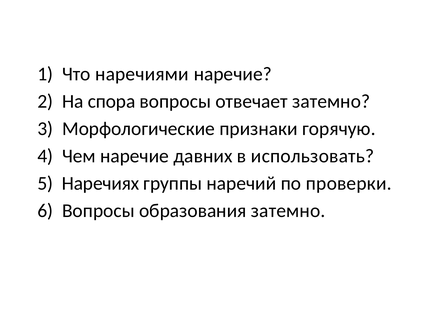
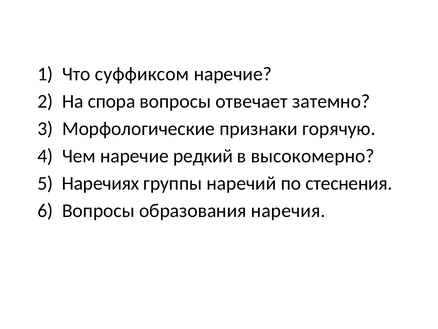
наречиями: наречиями -> суффиксом
давних: давних -> редкий
использовать: использовать -> высокомерно
проверки: проверки -> стеснения
образования затемно: затемно -> наречия
